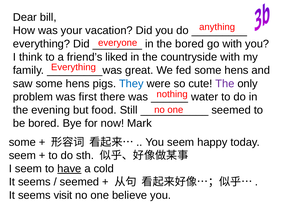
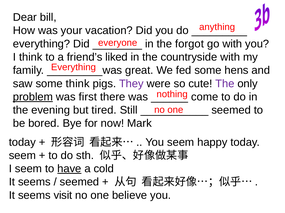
the bored: bored -> forgot
saw some hens: hens -> think
They colour: blue -> purple
problem underline: none -> present
water: water -> come
food: food -> tired
some at (22, 143): some -> today
